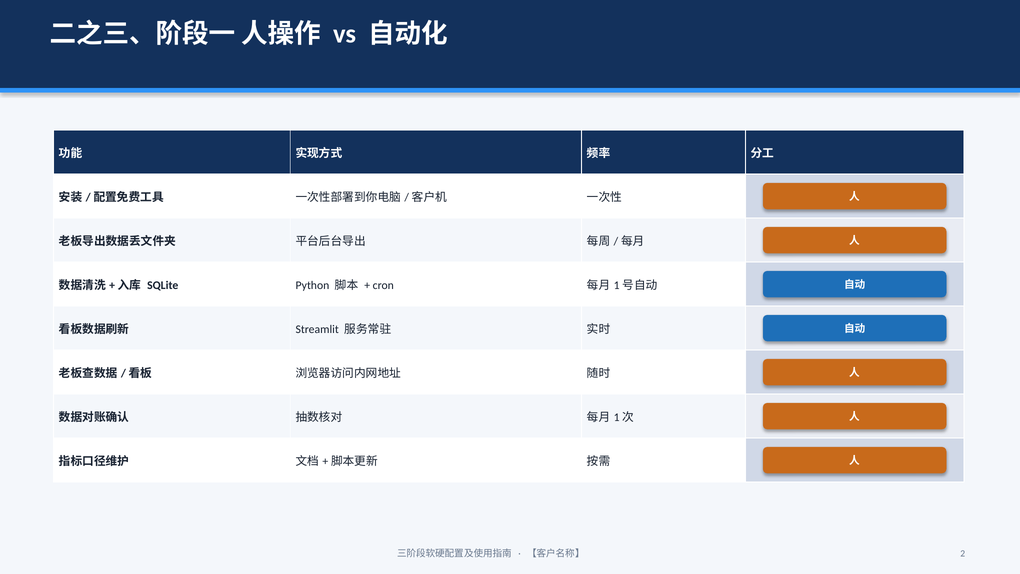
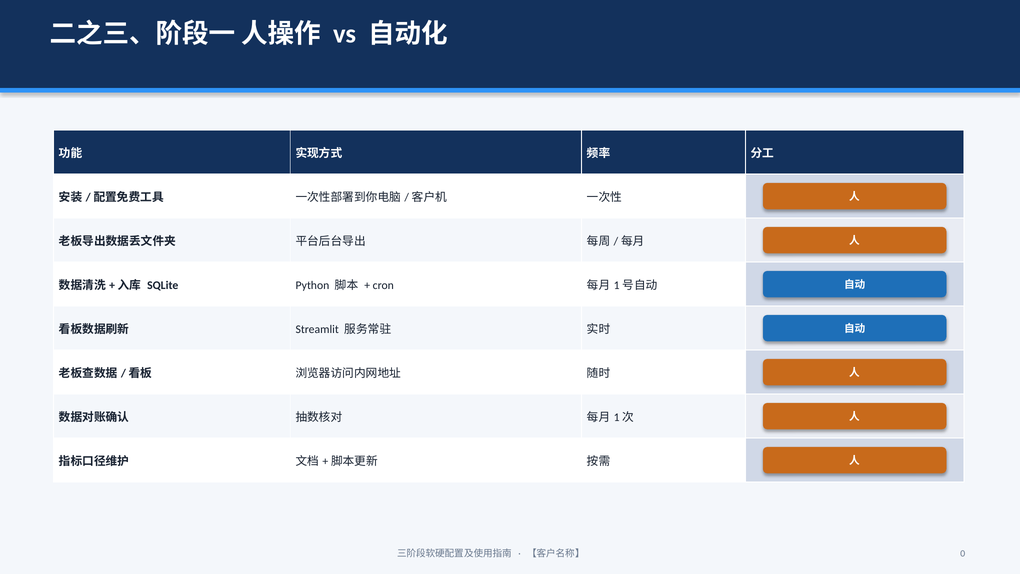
2: 2 -> 0
